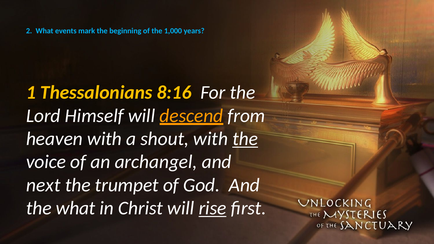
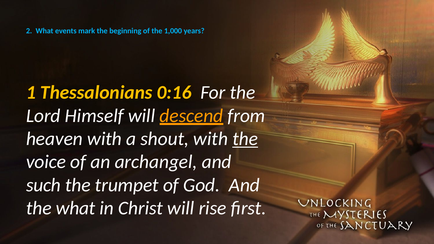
8:16: 8:16 -> 0:16
next: next -> such
rise underline: present -> none
